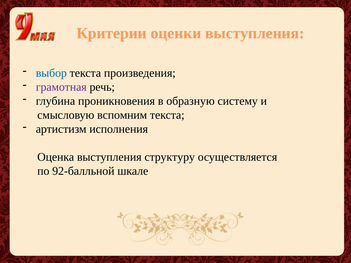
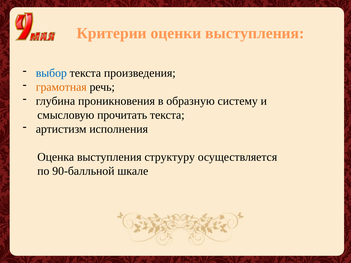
грамотная colour: purple -> orange
вспомним: вспомним -> прочитать
92-балльной: 92-балльной -> 90-балльной
